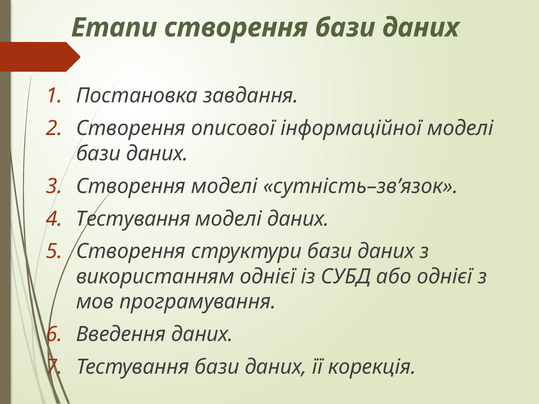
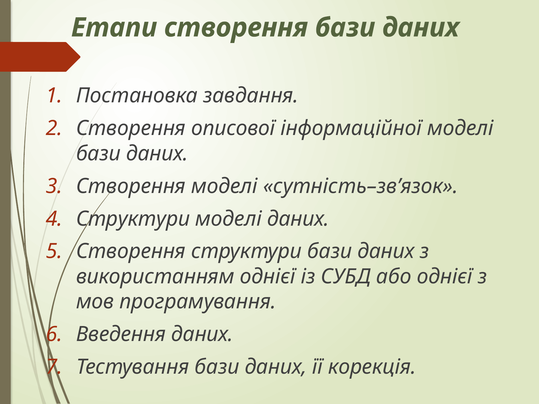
Тестування at (133, 219): Тестування -> Структури
